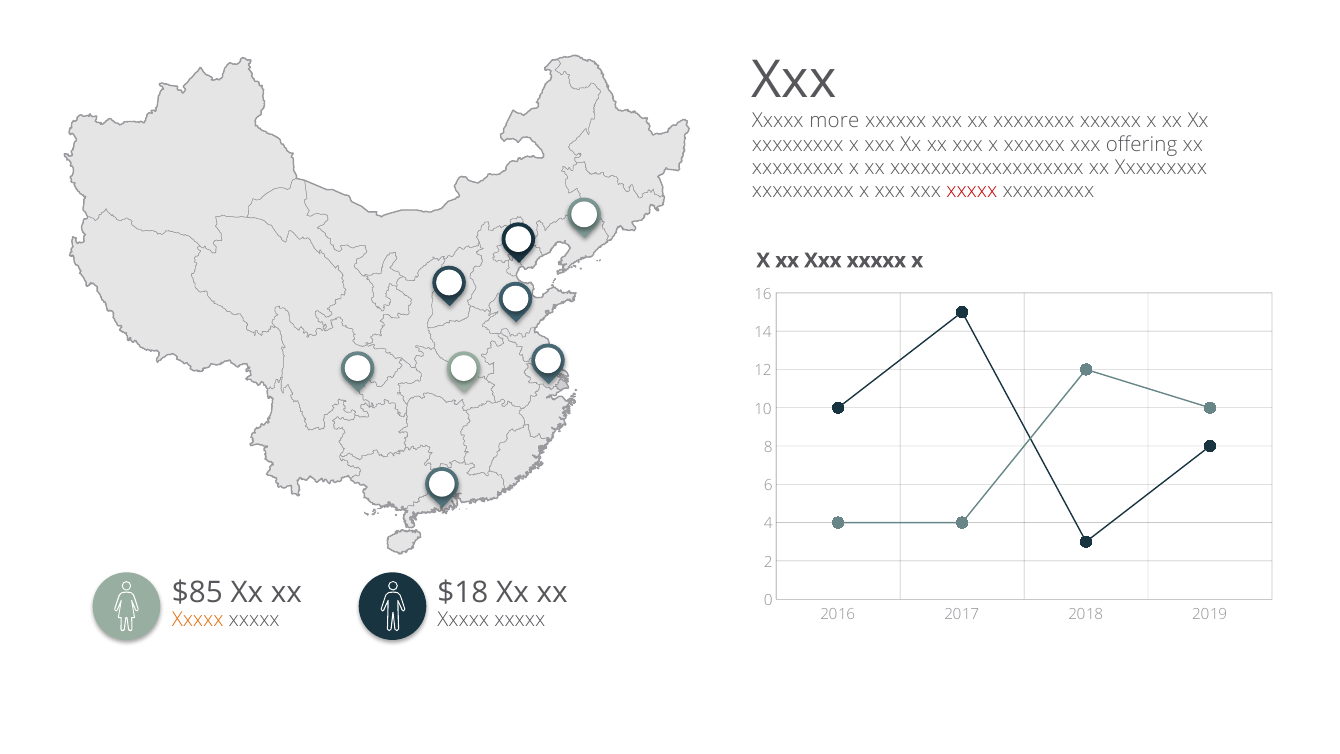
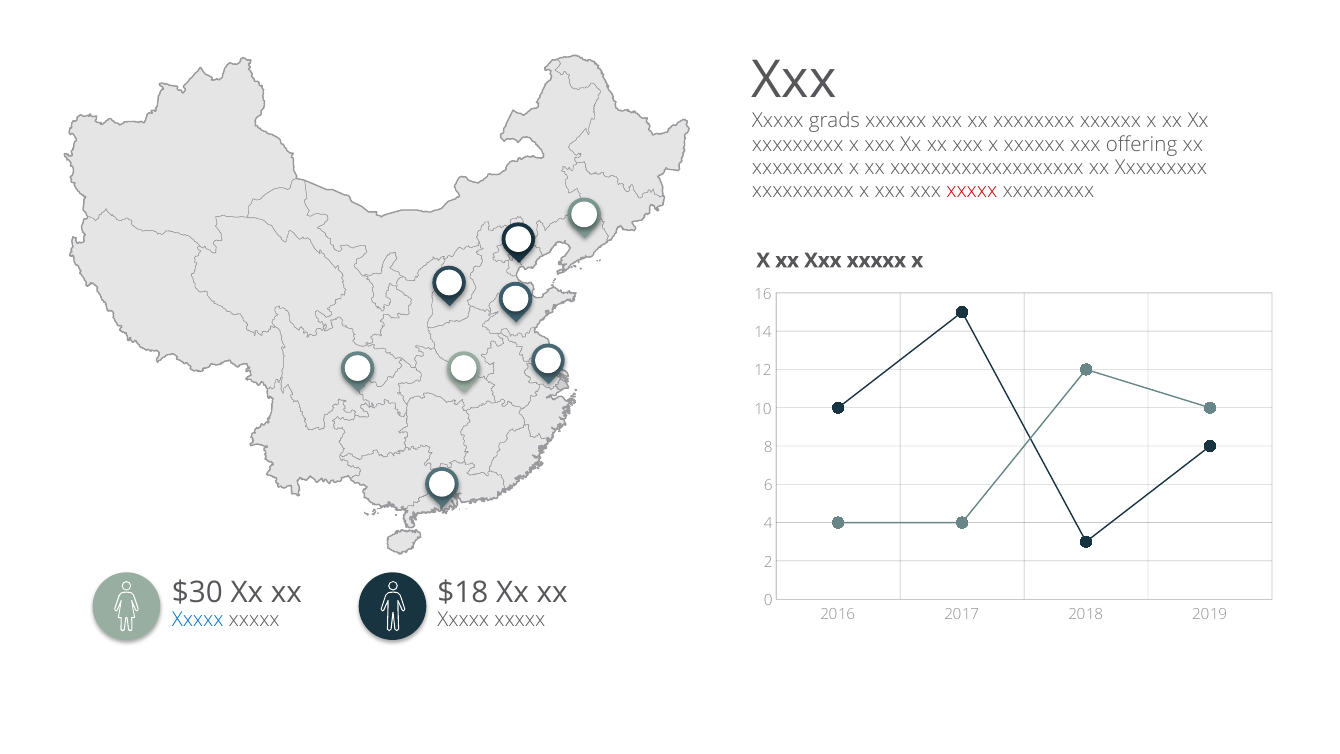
more: more -> grads
$85: $85 -> $30
Xxxxx at (198, 620) colour: orange -> blue
